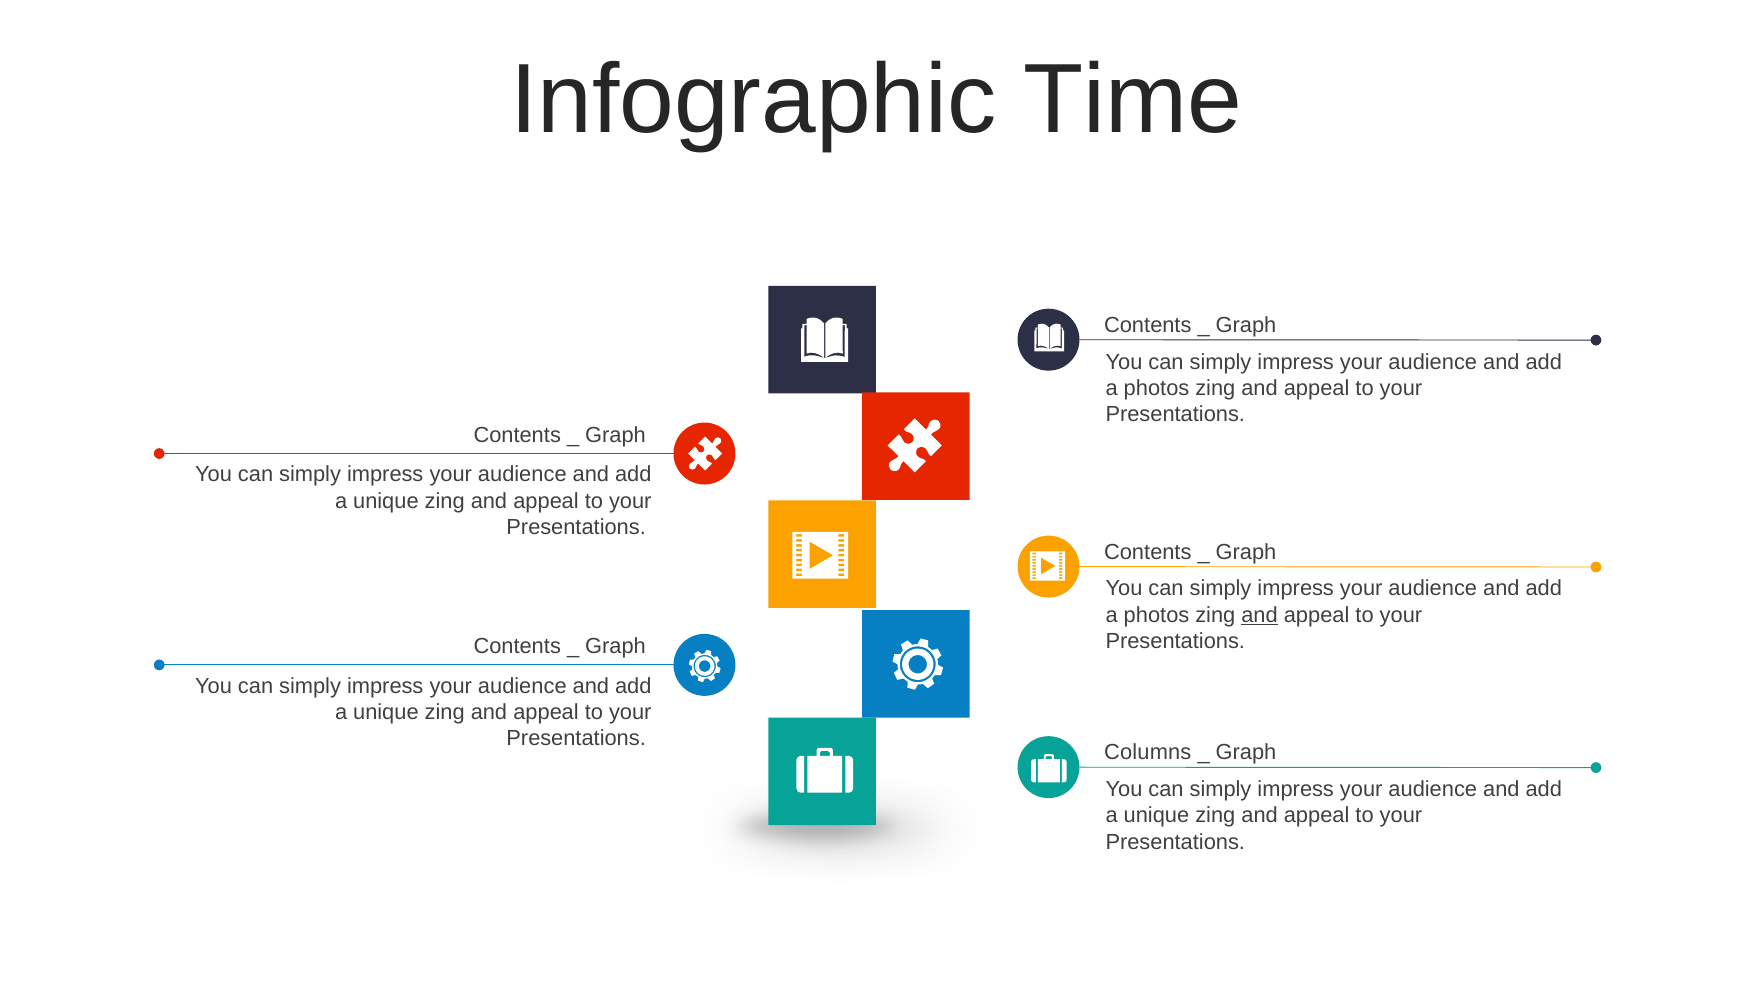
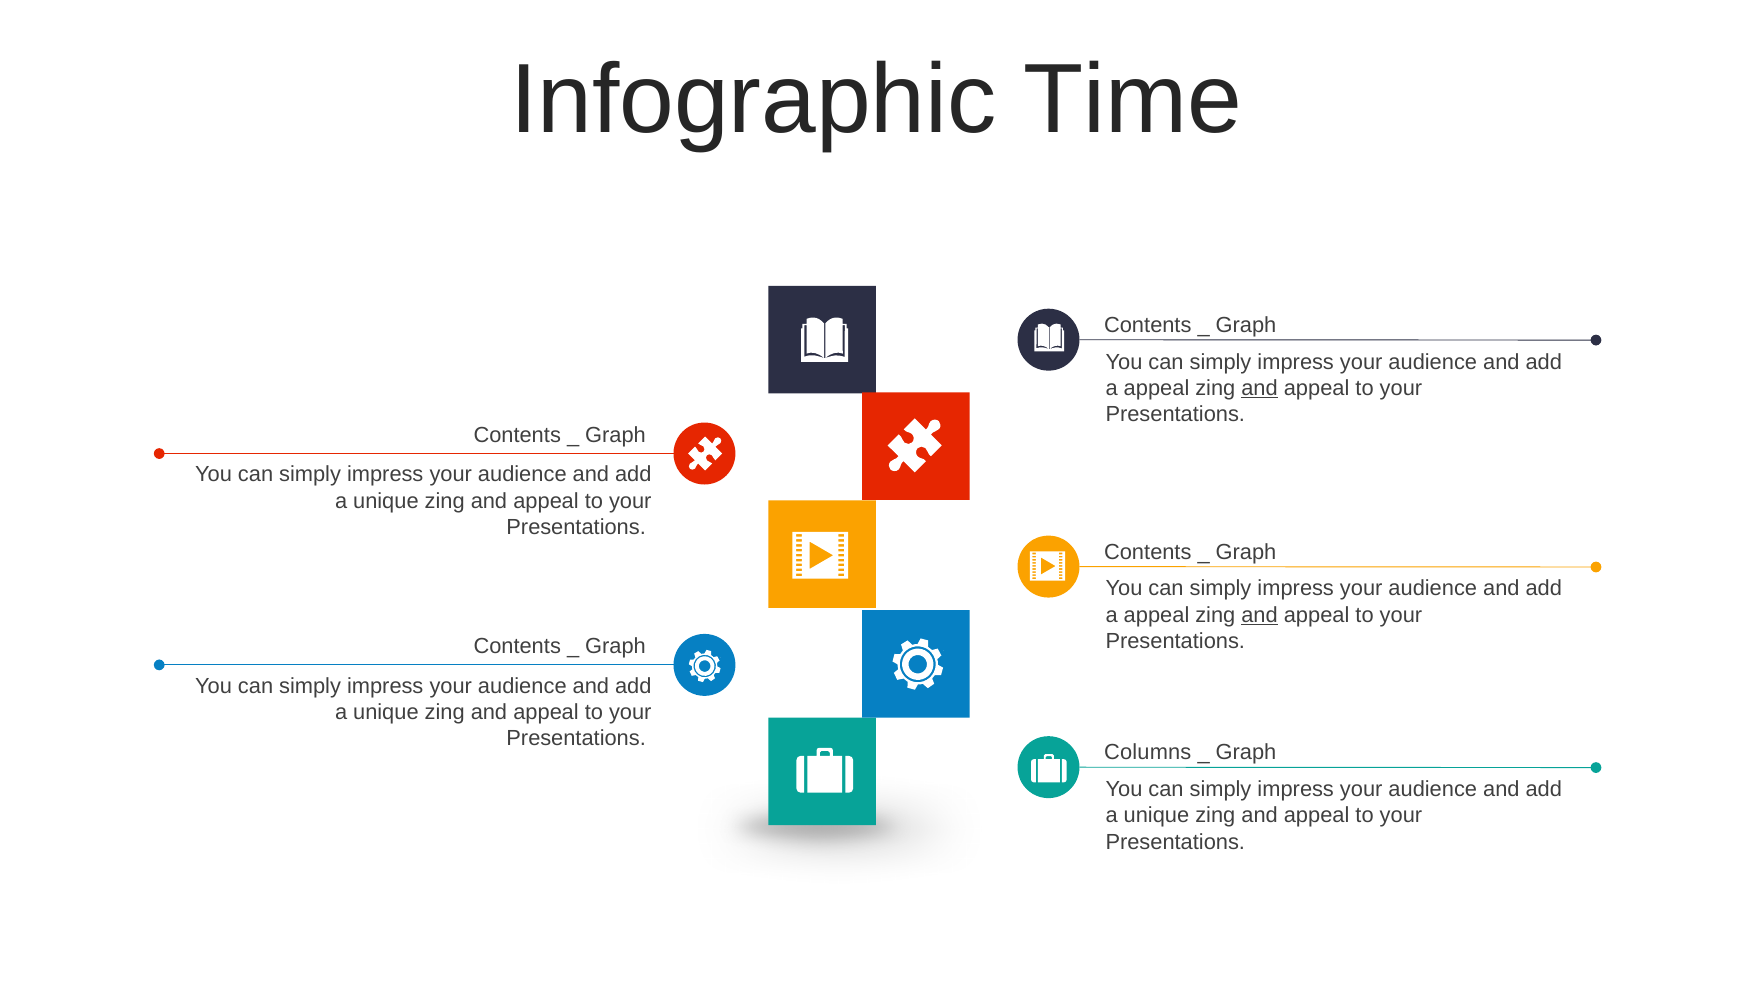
photos at (1157, 388): photos -> appeal
and at (1260, 388) underline: none -> present
photos at (1157, 615): photos -> appeal
